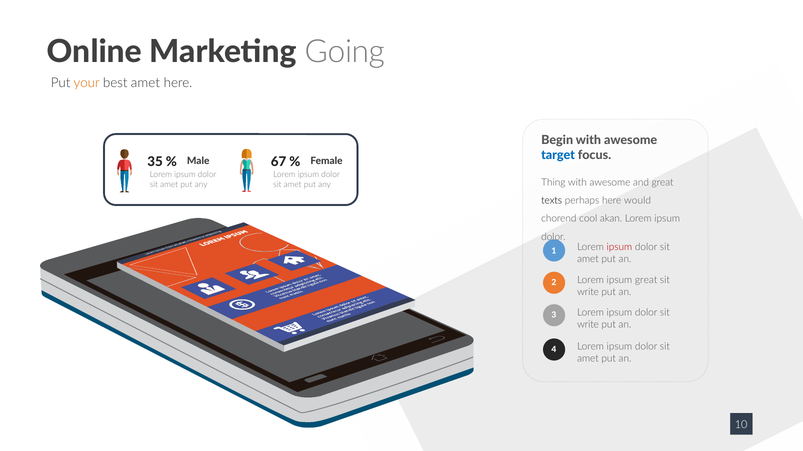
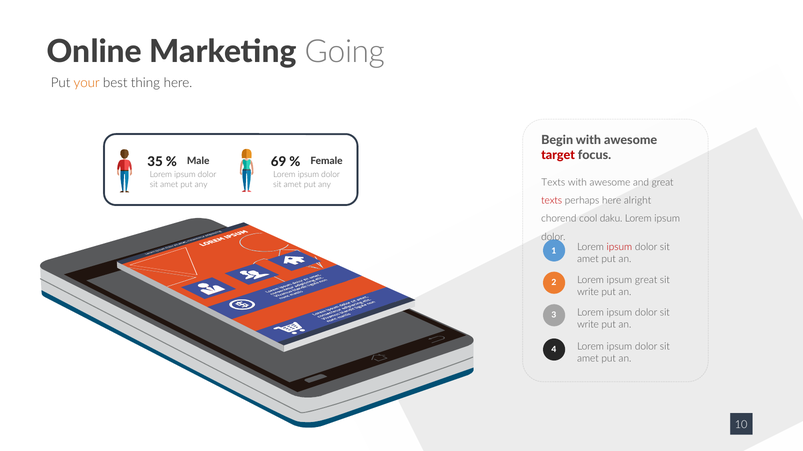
best amet: amet -> thing
target colour: blue -> red
67: 67 -> 69
Thing at (553, 183): Thing -> Texts
texts at (552, 201) colour: black -> red
would: would -> alright
akan: akan -> daku
